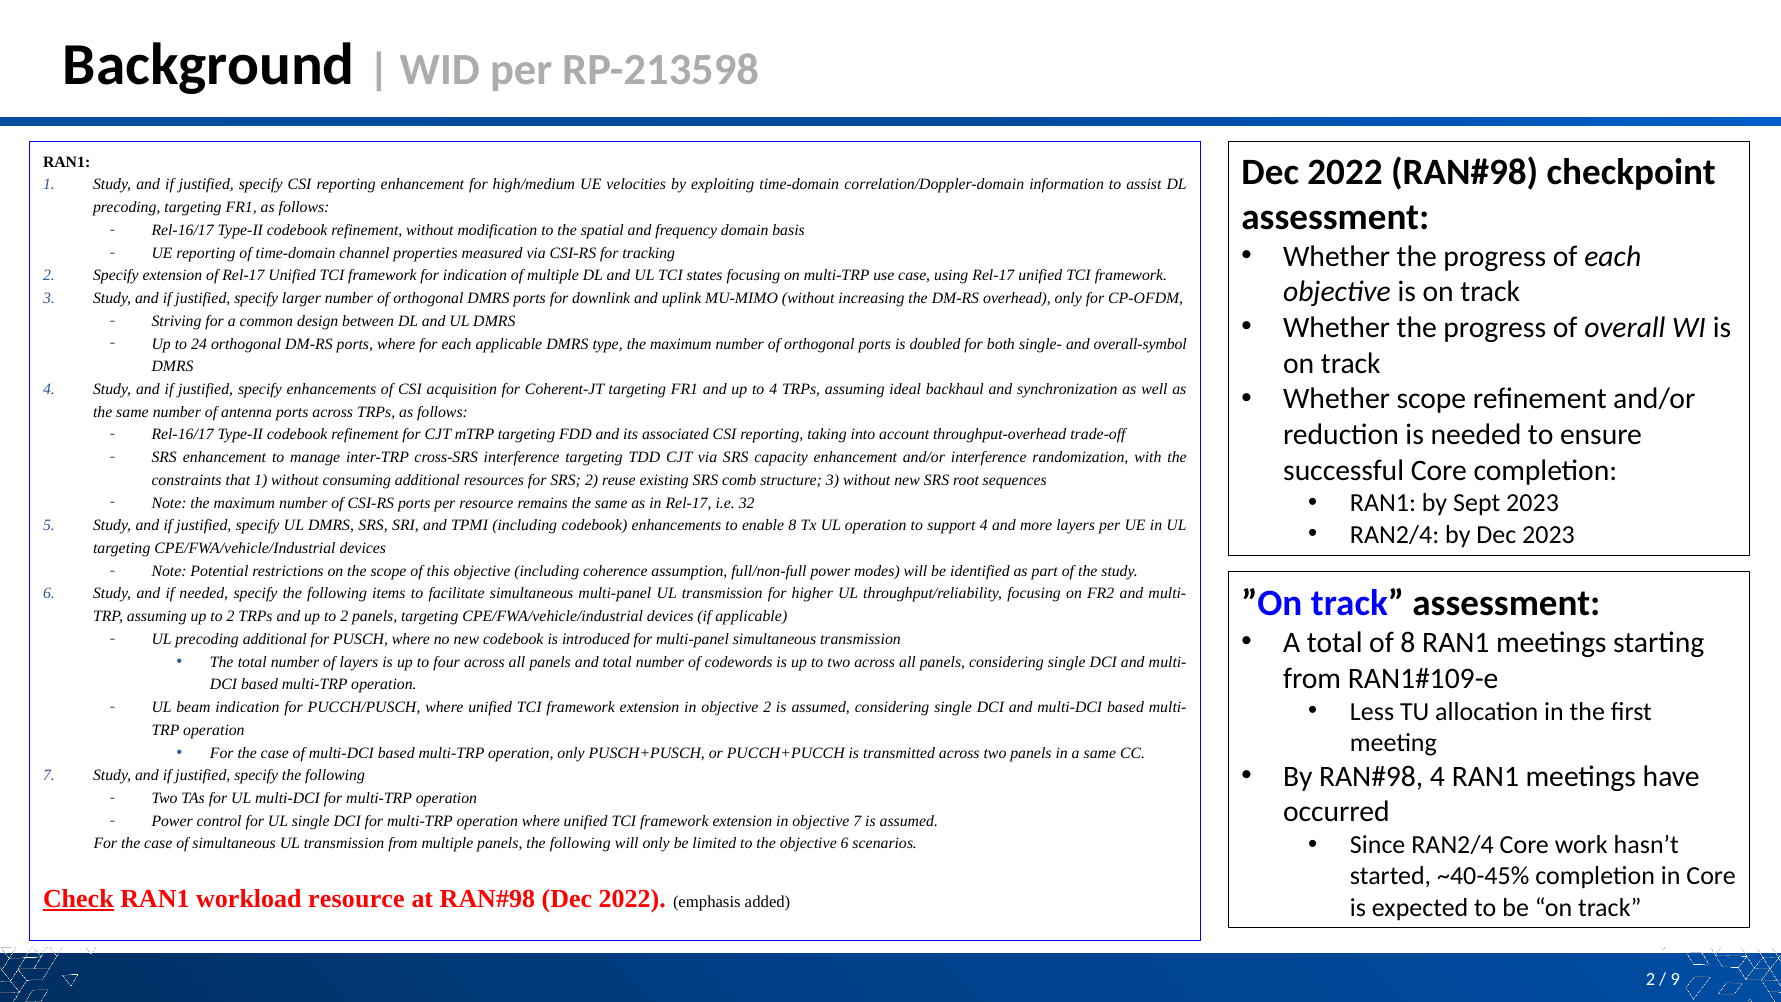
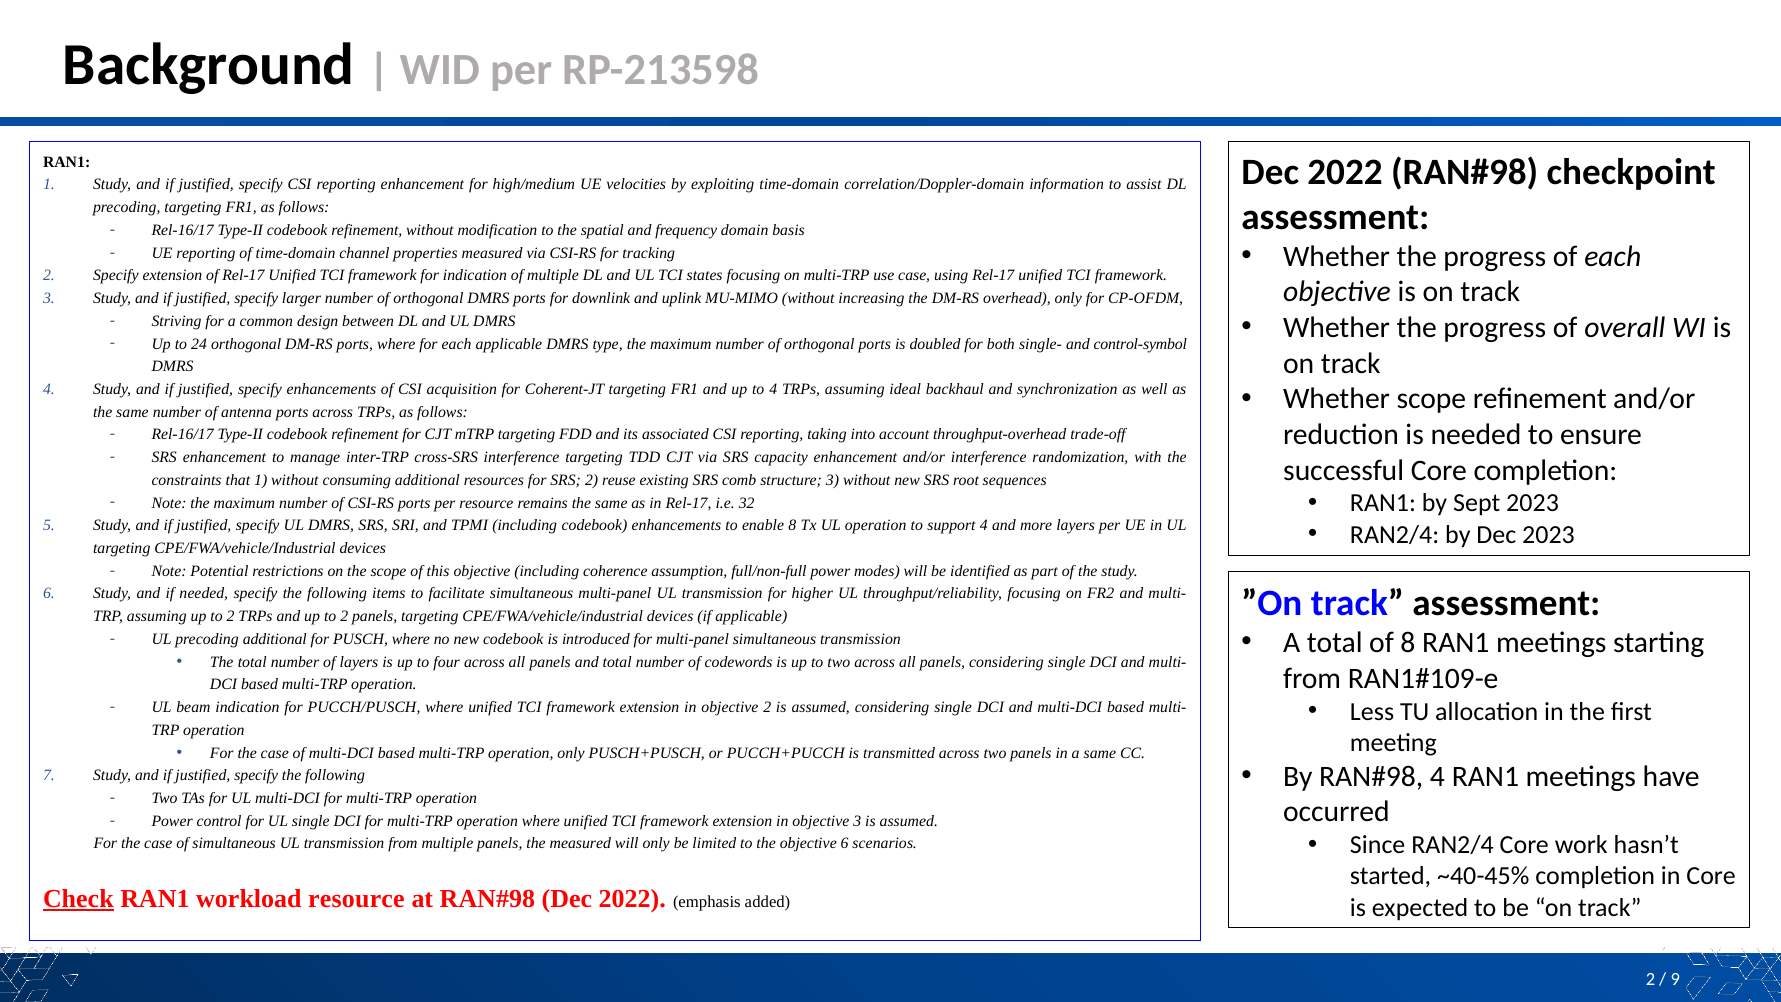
overall-symbol: overall-symbol -> control-symbol
objective 7: 7 -> 3
panels the following: following -> measured
